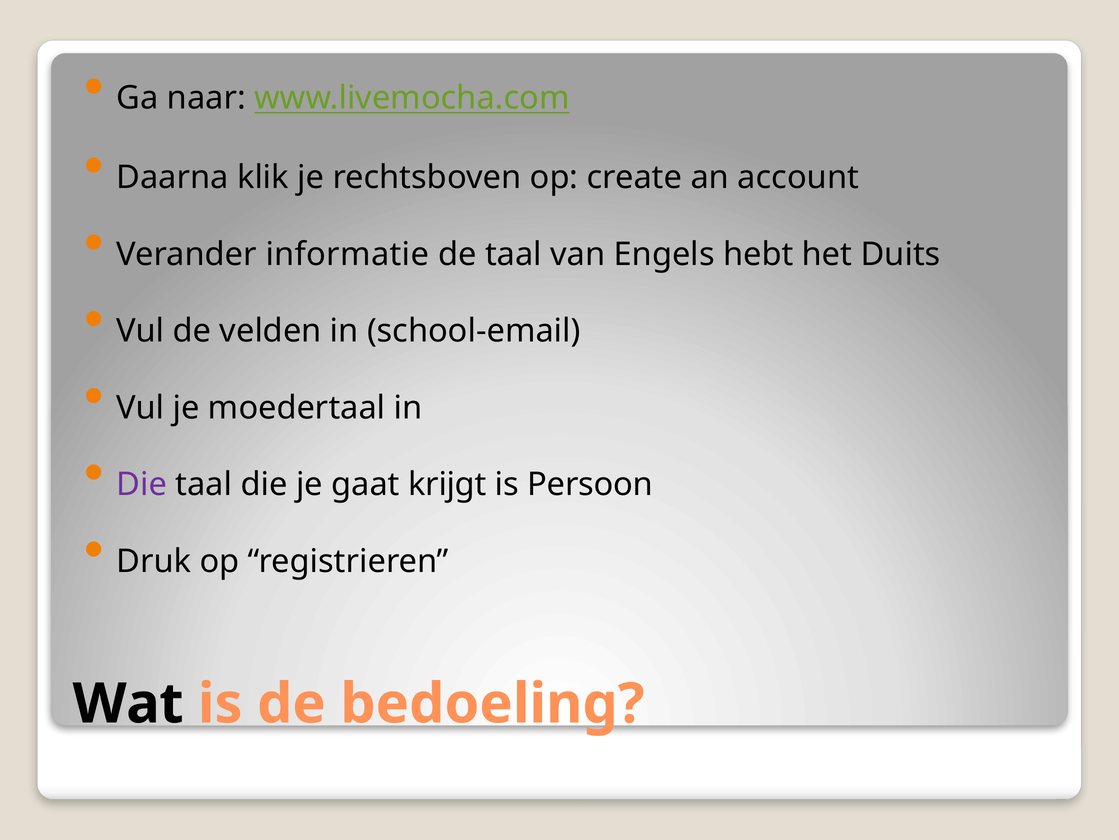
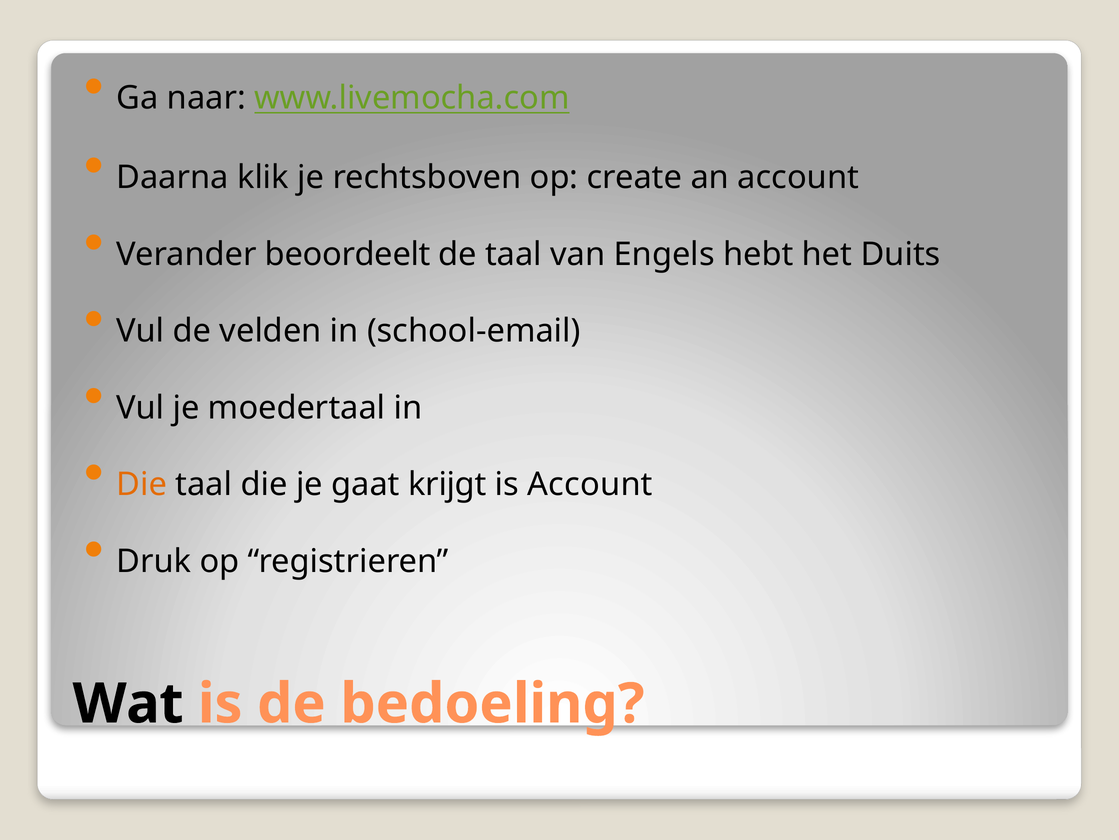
informatie: informatie -> beoordeelt
Die at (142, 484) colour: purple -> orange
is Persoon: Persoon -> Account
